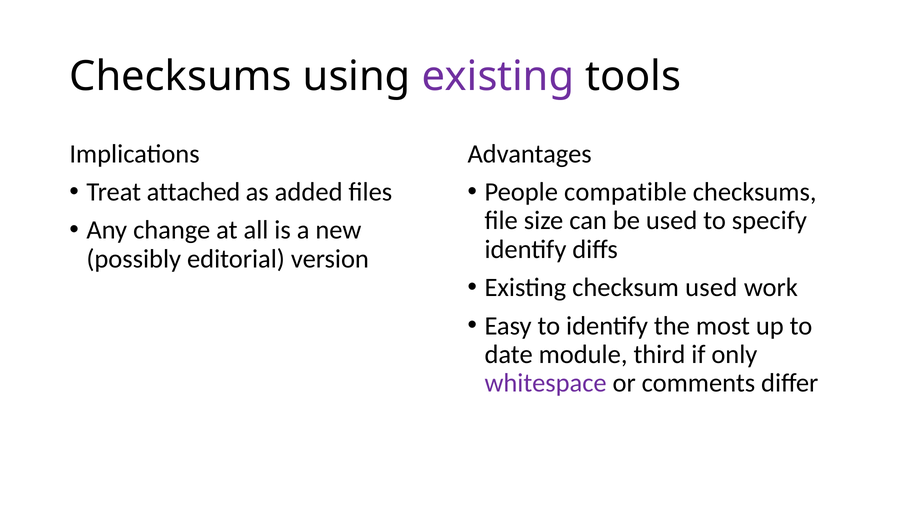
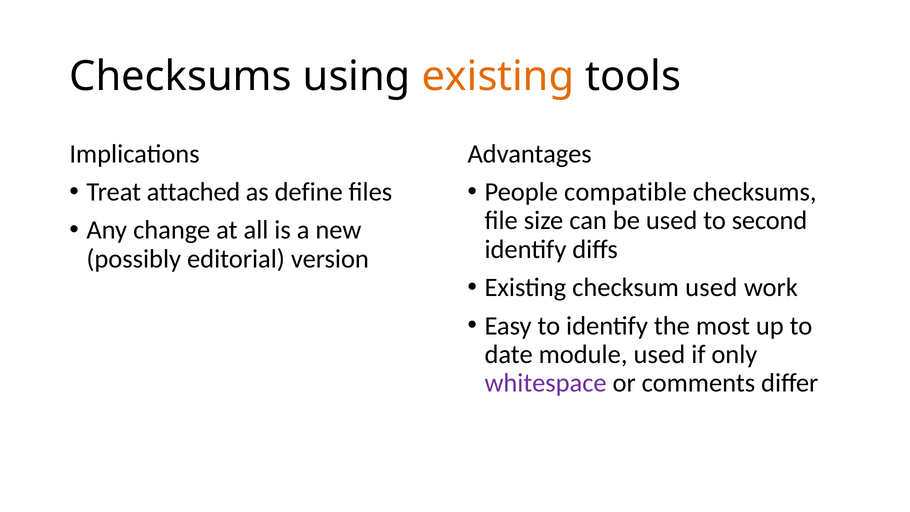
existing at (498, 76) colour: purple -> orange
added: added -> define
specify: specify -> second
module third: third -> used
